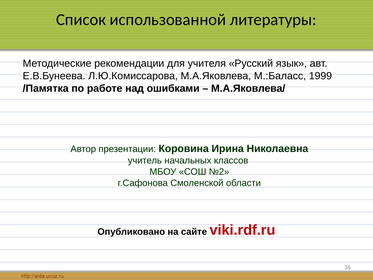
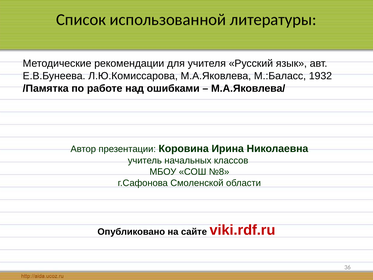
1999: 1999 -> 1932
№2: №2 -> №8
